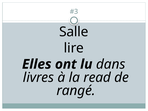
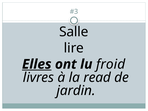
Elles underline: none -> present
dans: dans -> froid
rangé: rangé -> jardin
